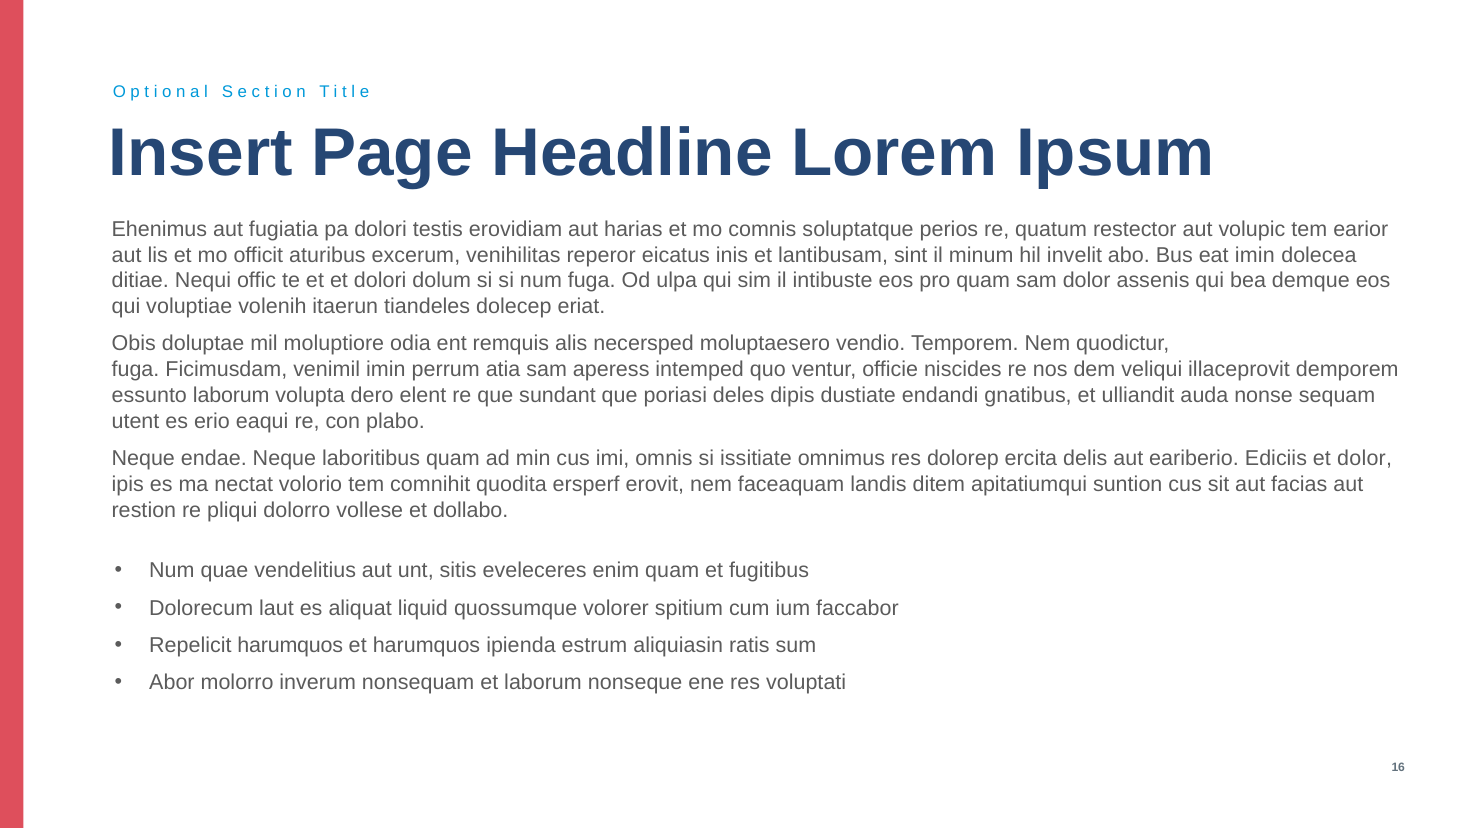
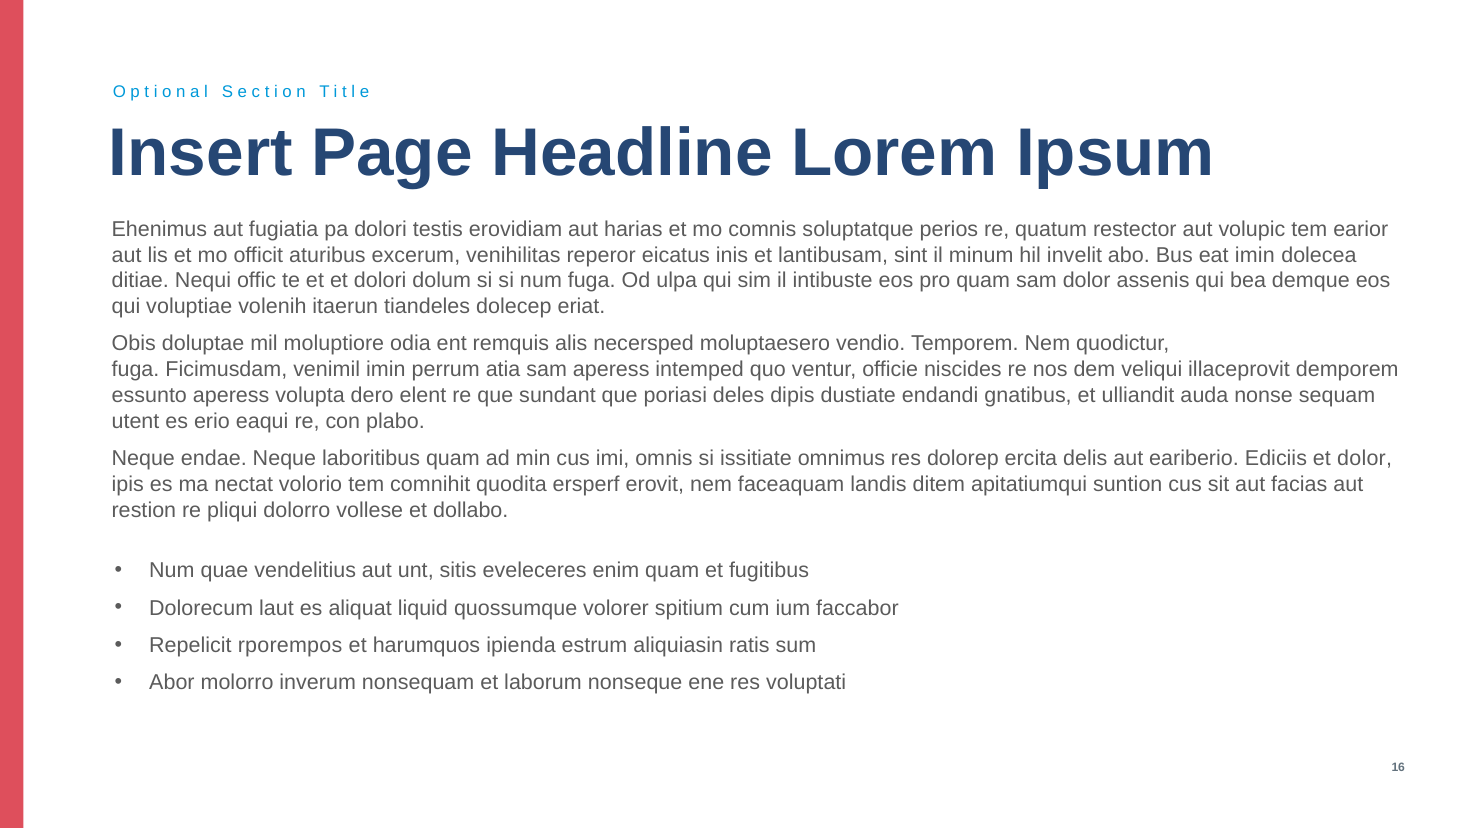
essunto laborum: laborum -> aperess
Repelicit harumquos: harumquos -> rporempos
